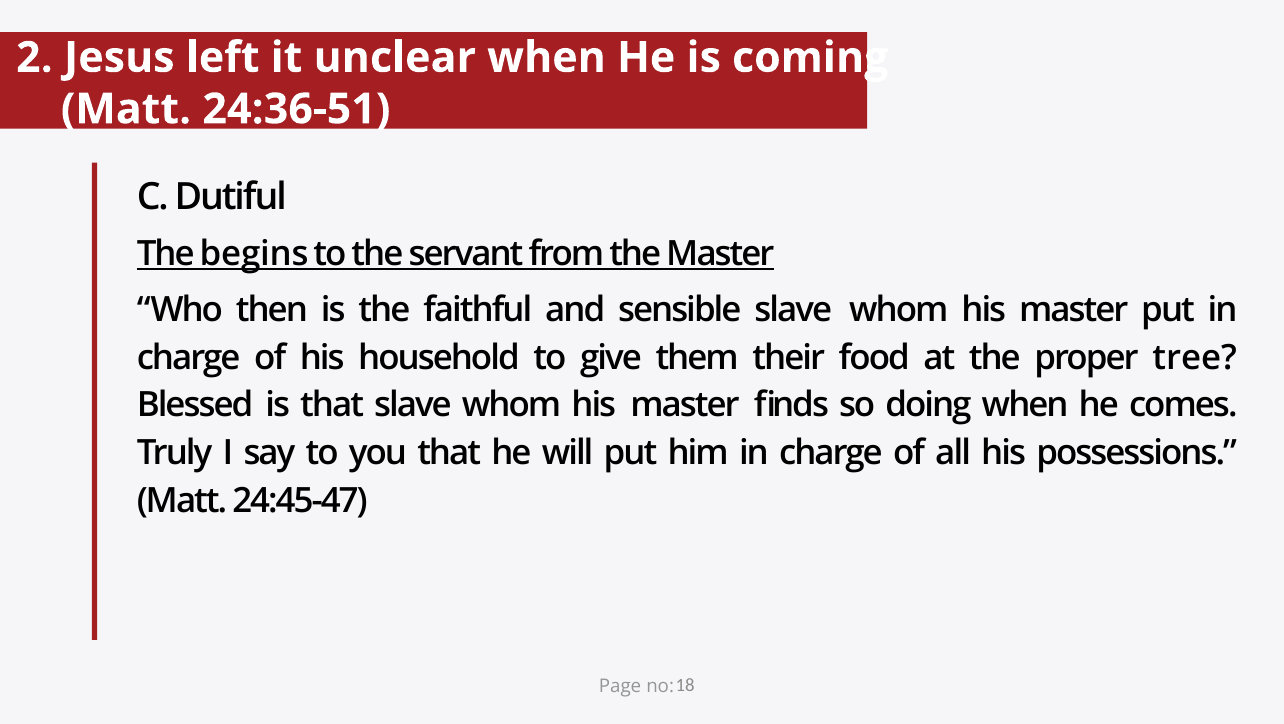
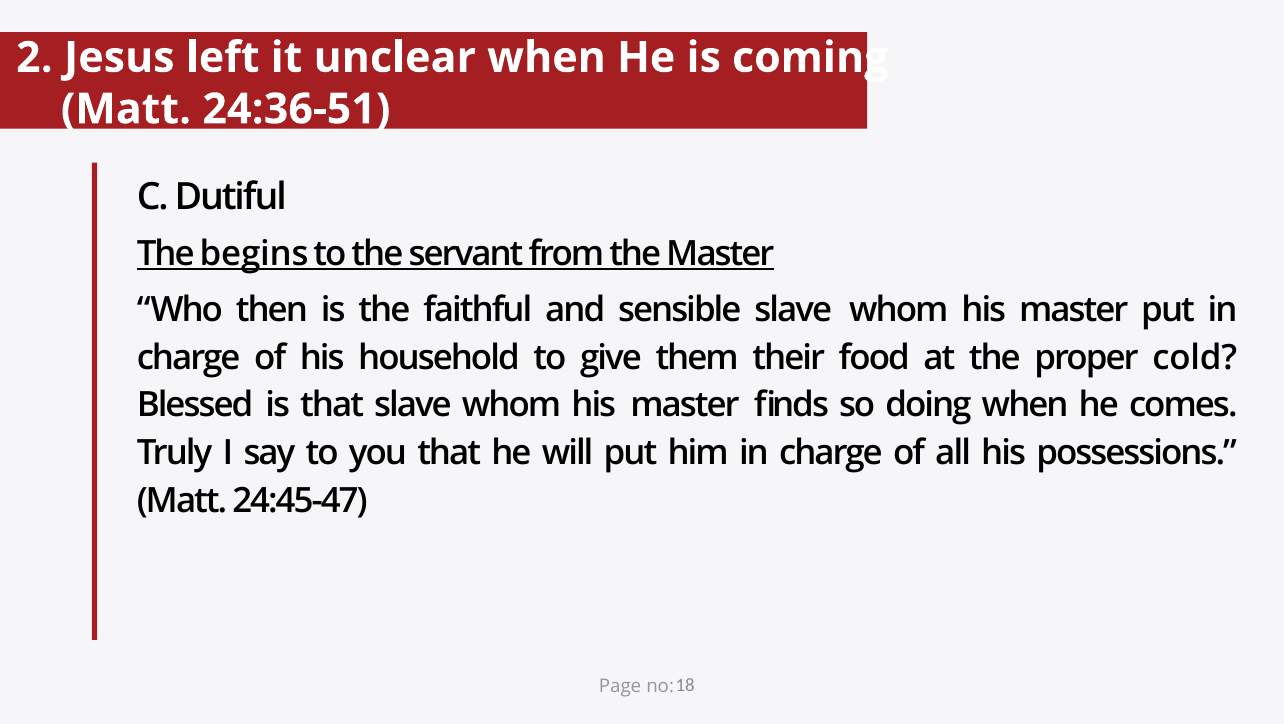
tree: tree -> cold
